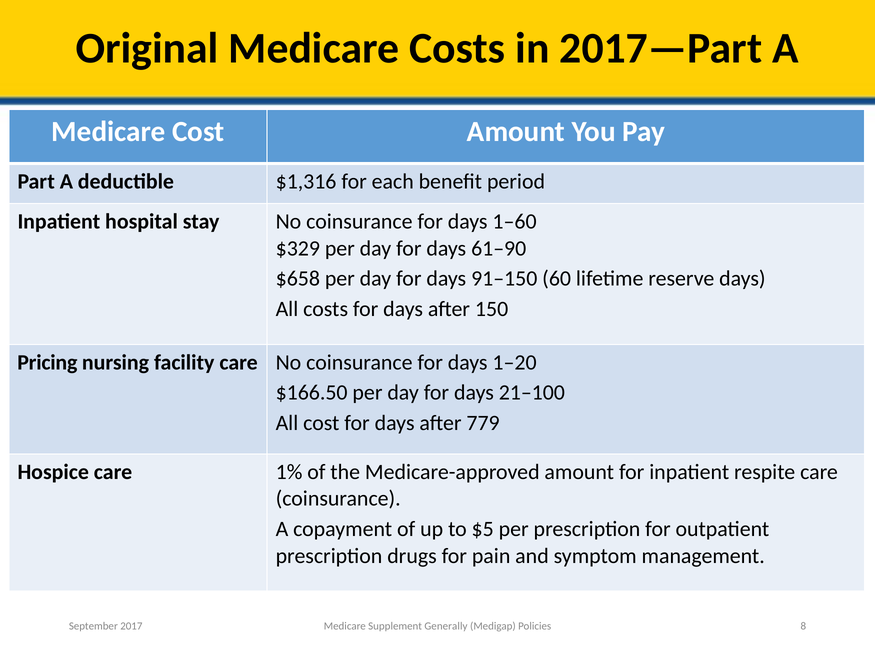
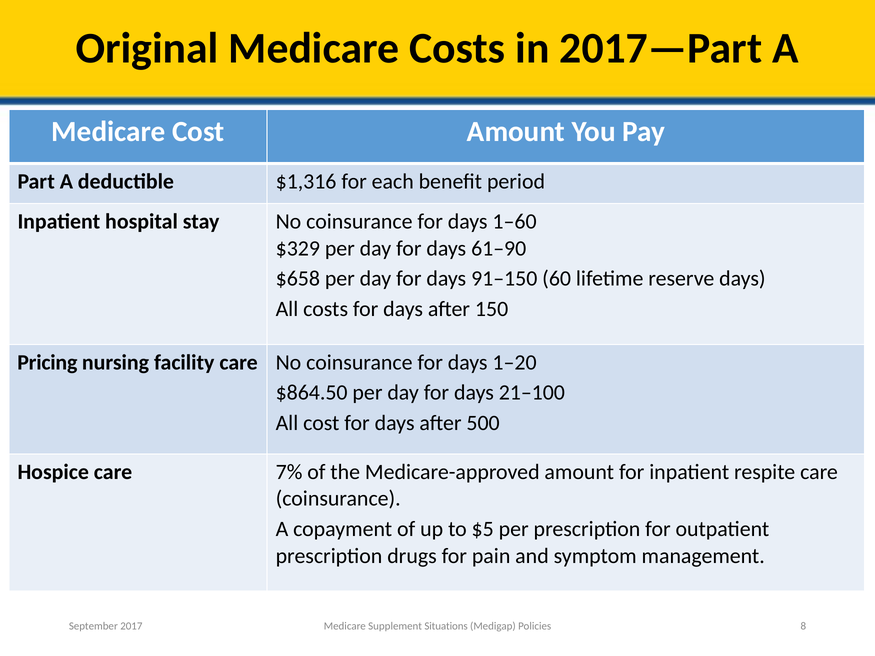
$166.50: $166.50 -> $864.50
779: 779 -> 500
1%: 1% -> 7%
Generally: Generally -> Situations
